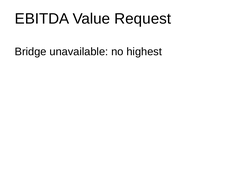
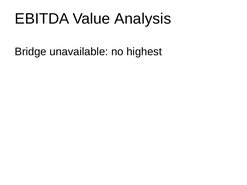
Request: Request -> Analysis
